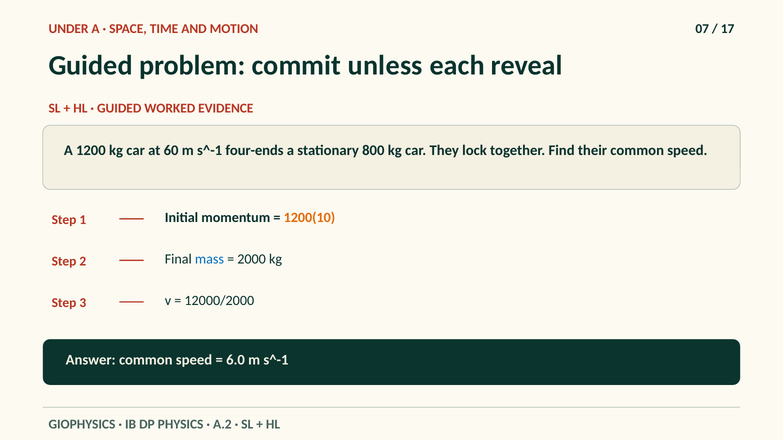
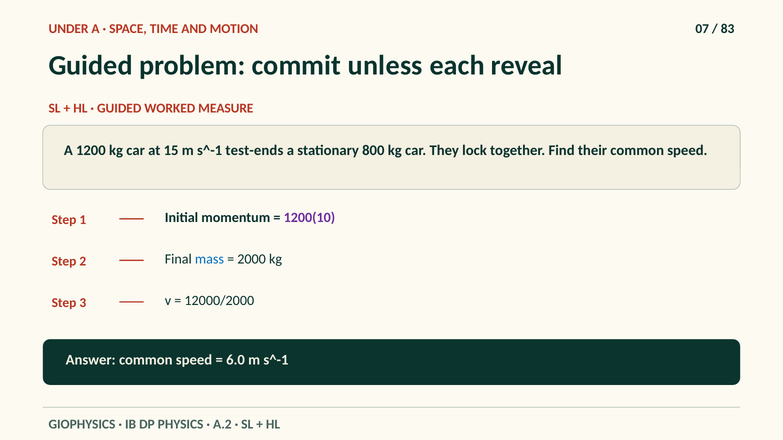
17: 17 -> 83
EVIDENCE: EVIDENCE -> MEASURE
60: 60 -> 15
four-ends: four-ends -> test-ends
1200(10 colour: orange -> purple
